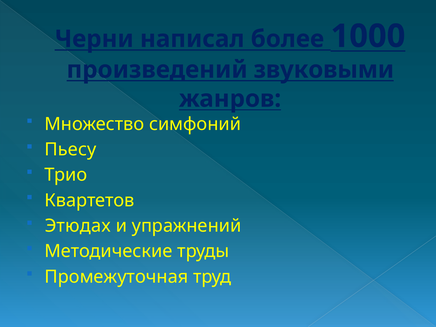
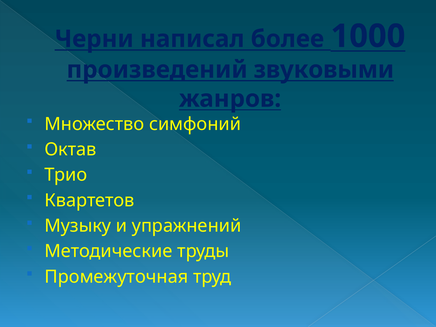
Пьесу: Пьесу -> Октав
Этюдах: Этюдах -> Музыку
